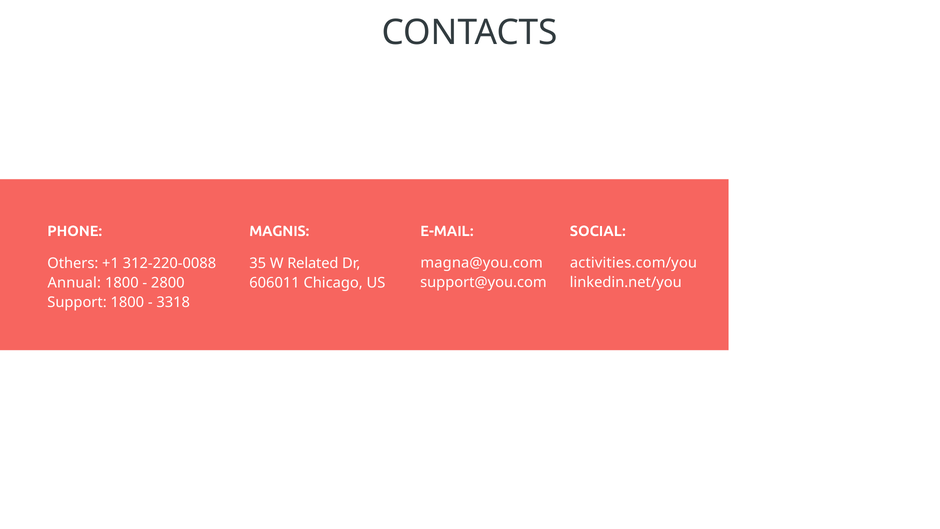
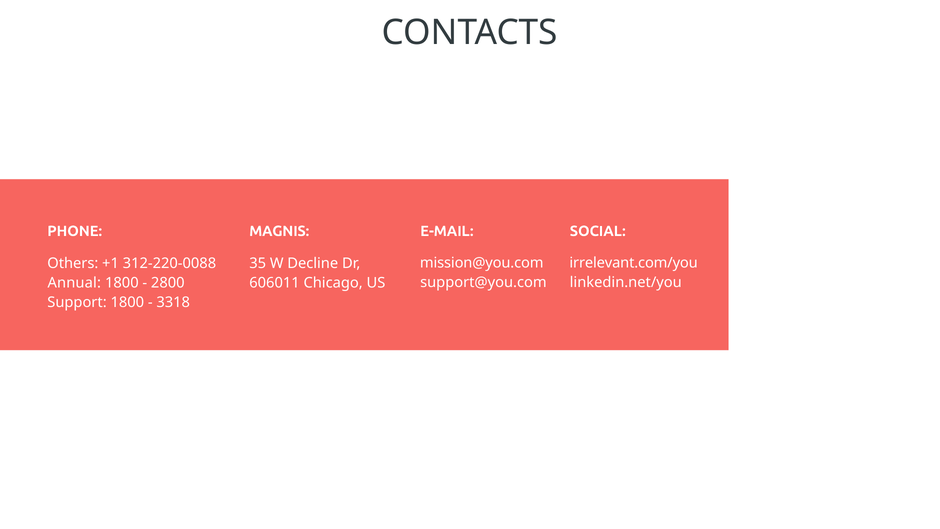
magna@you.com: magna@you.com -> mission@you.com
activities.com/you: activities.com/you -> irrelevant.com/you
Related: Related -> Decline
